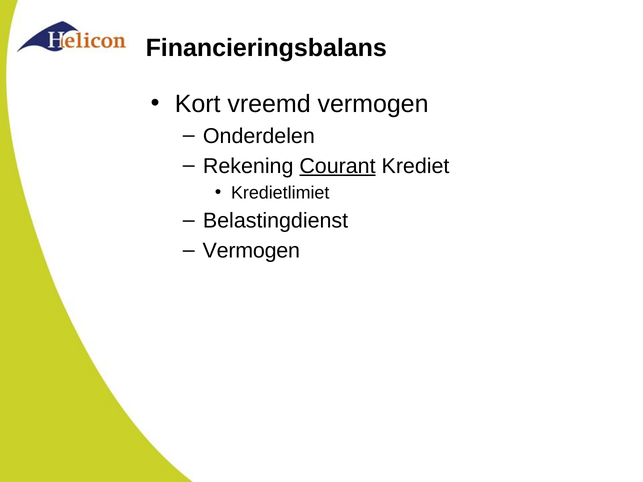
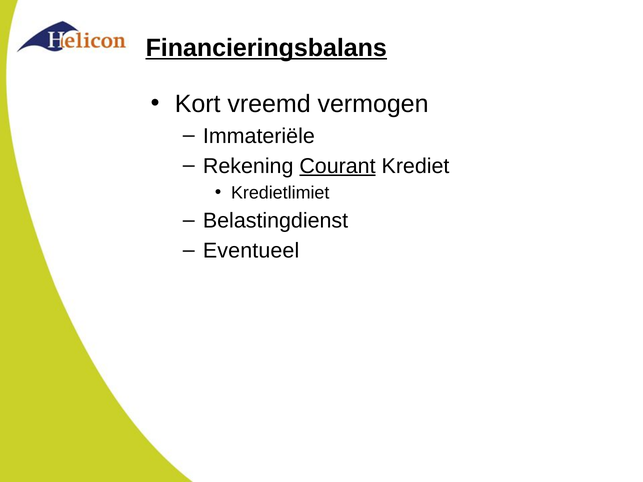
Financieringsbalans underline: none -> present
Onderdelen: Onderdelen -> Immateriële
Vermogen at (251, 251): Vermogen -> Eventueel
